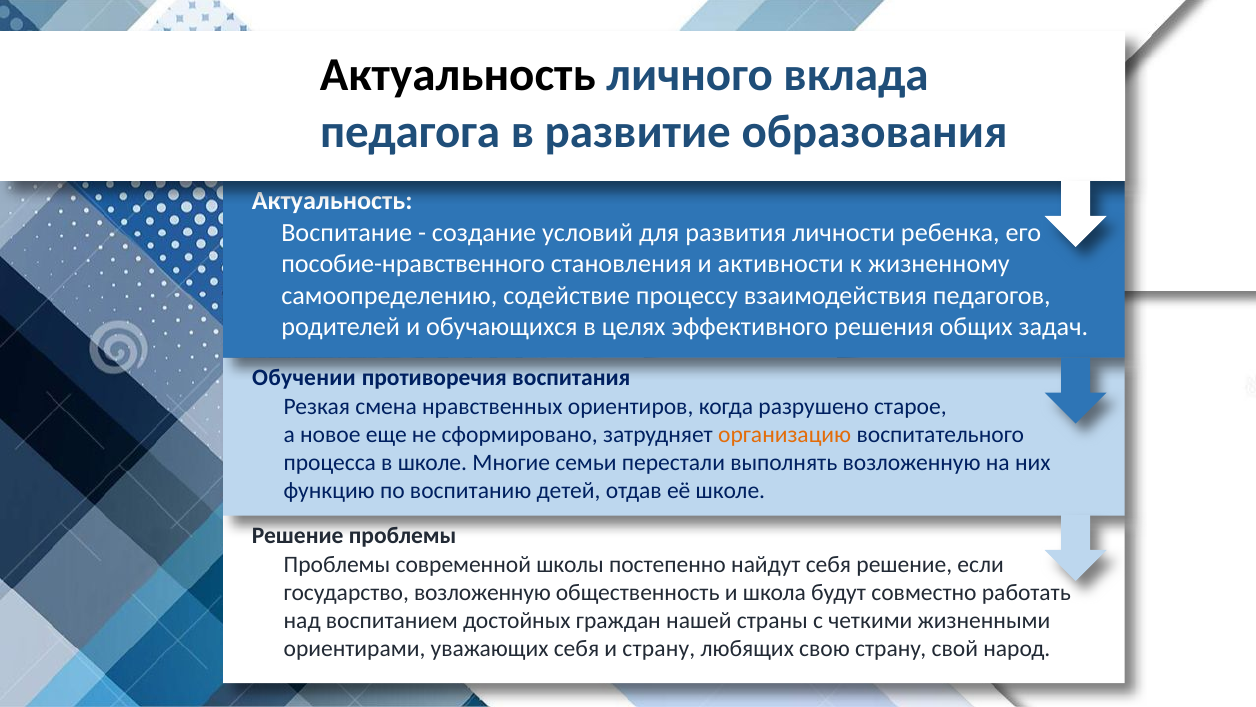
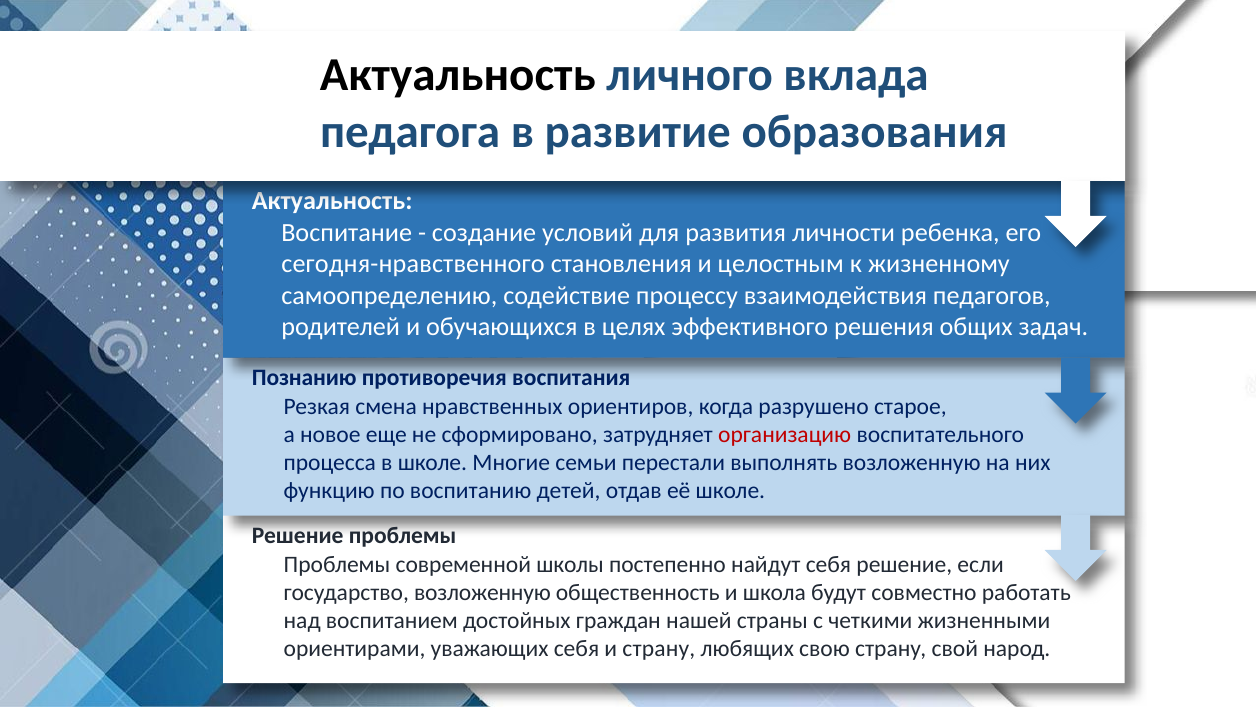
пособие-нравственного: пособие-нравственного -> сегодня-нравственного
активности: активности -> целостным
Обучении: Обучении -> Познанию
организацию colour: orange -> red
